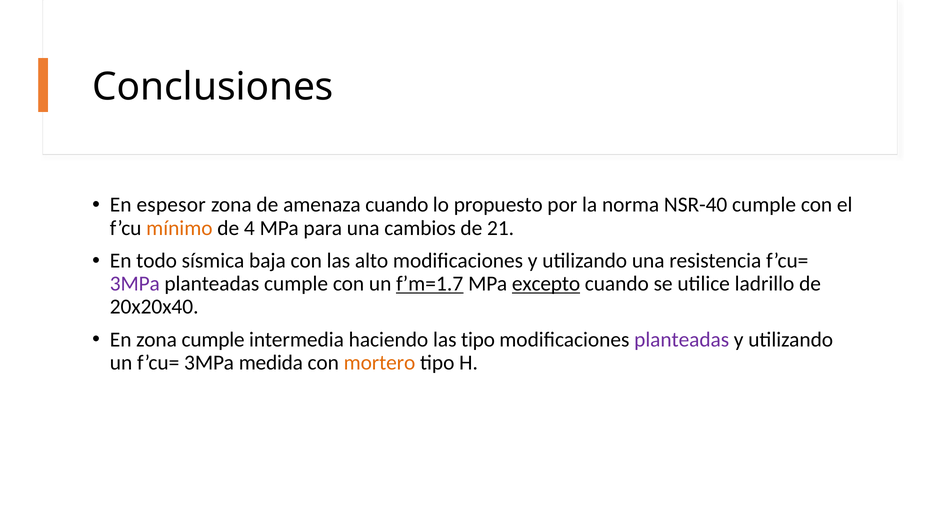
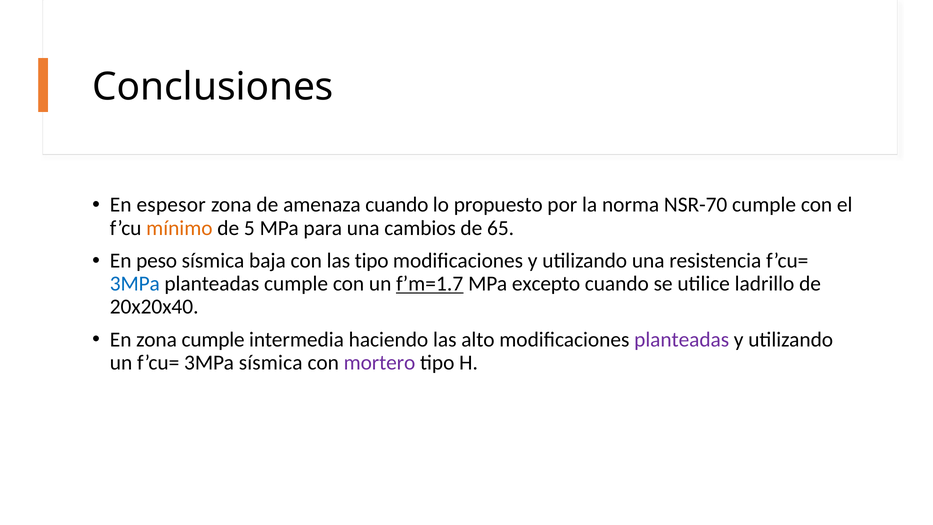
NSR-40: NSR-40 -> NSR-70
4: 4 -> 5
21: 21 -> 65
todo: todo -> peso
las alto: alto -> tipo
3MPa at (135, 284) colour: purple -> blue
excepto underline: present -> none
las tipo: tipo -> alto
3MPa medida: medida -> sísmica
mortero colour: orange -> purple
